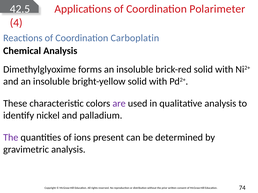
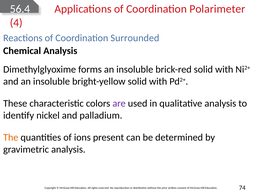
42.5: 42.5 -> 56.4
Carboplatin: Carboplatin -> Surrounded
The at (11, 138) colour: purple -> orange
